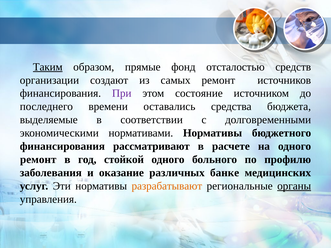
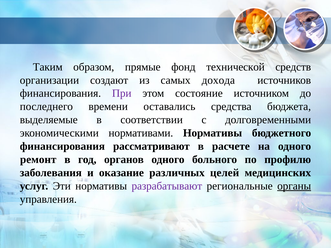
Таким underline: present -> none
отсталостью: отсталостью -> технической
самых ремонт: ремонт -> дохода
стойкой: стойкой -> органов
банке: банке -> целей
разрабатывают colour: orange -> purple
